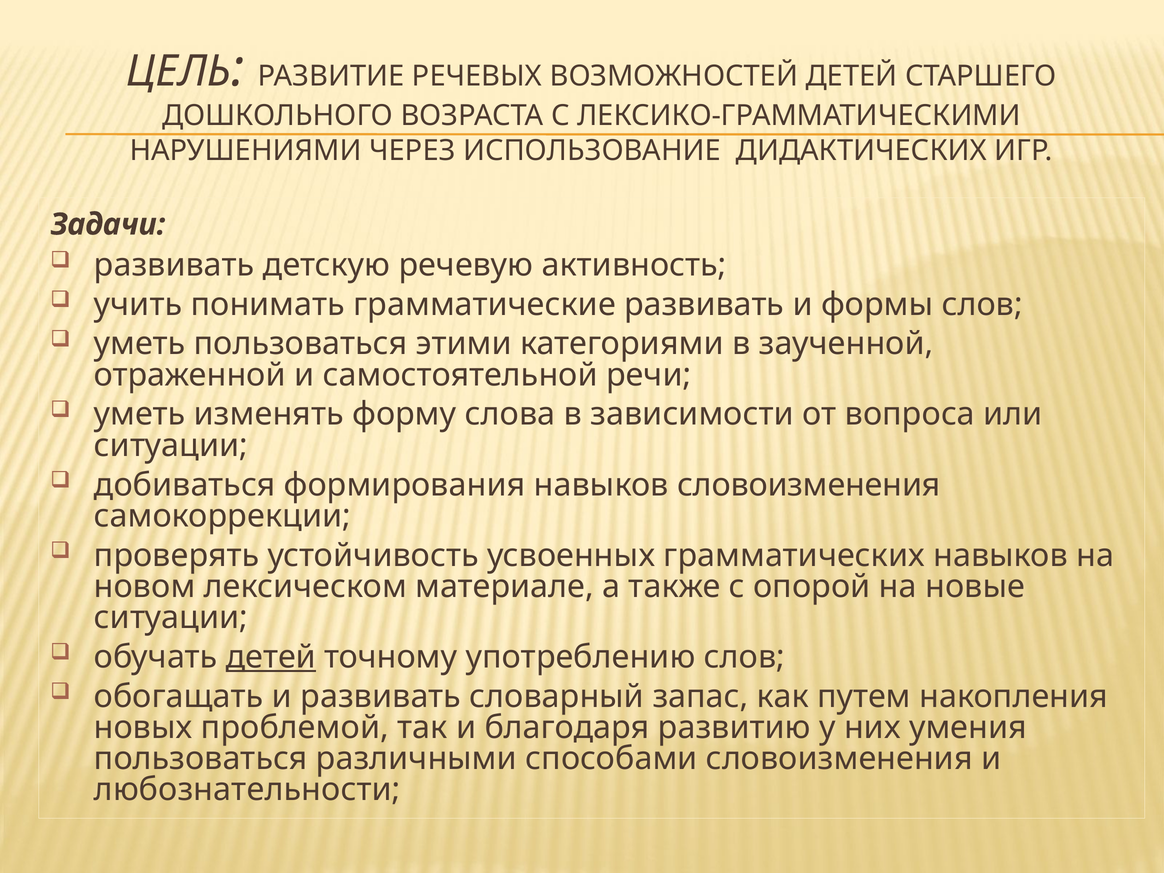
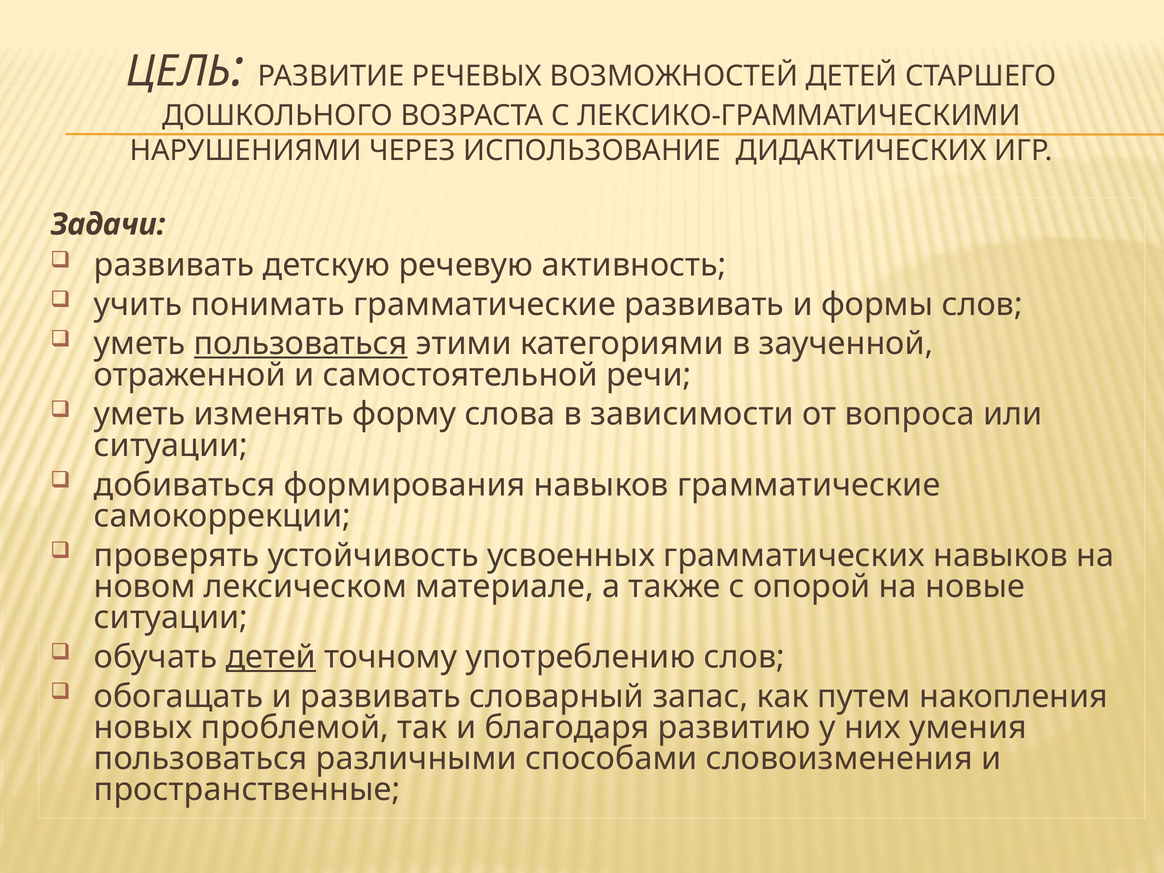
пользоваться at (301, 344) underline: none -> present
навыков словоизменения: словоизменения -> грамматические
любознательности: любознательности -> пространственные
